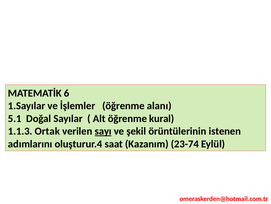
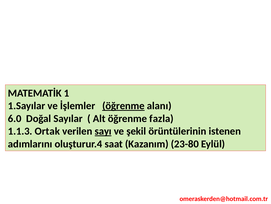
6: 6 -> 1
öğrenme at (123, 105) underline: none -> present
5.1: 5.1 -> 6.0
kural: kural -> fazla
23-74: 23-74 -> 23-80
